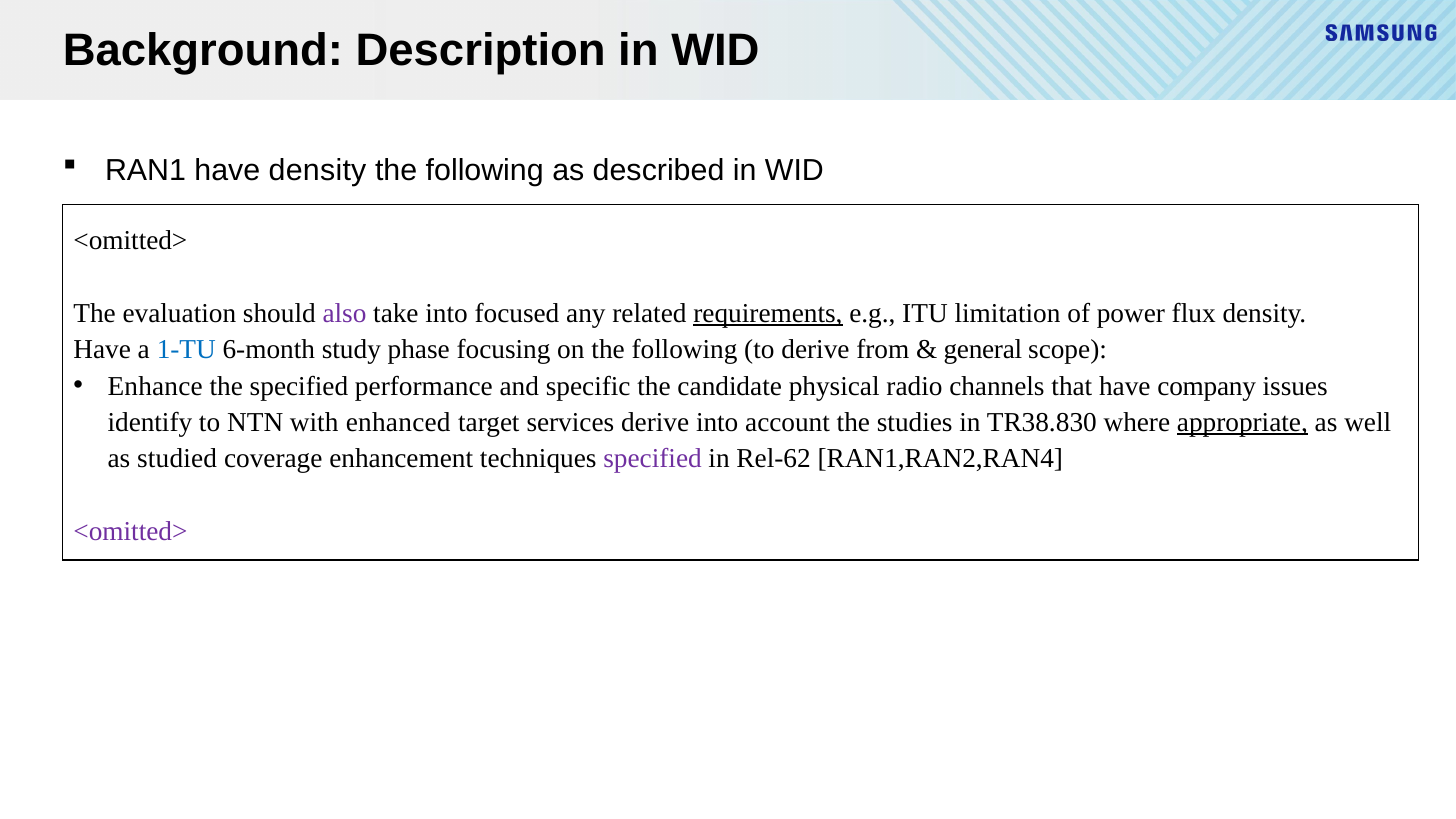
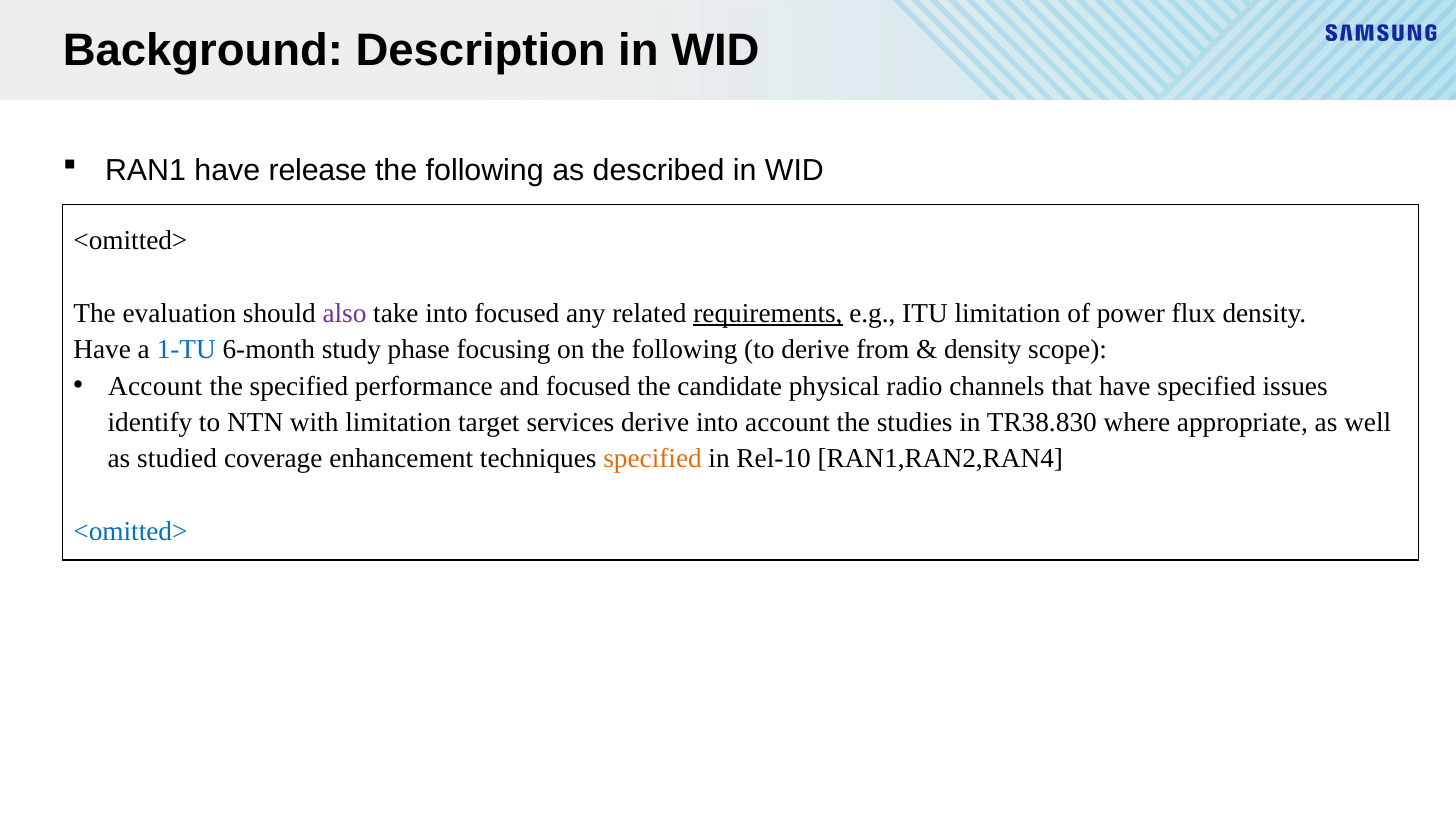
have density: density -> release
general at (983, 350): general -> density
Enhance at (155, 386): Enhance -> Account
and specific: specific -> focused
have company: company -> specified
with enhanced: enhanced -> limitation
appropriate underline: present -> none
specified at (653, 459) colour: purple -> orange
Rel-62: Rel-62 -> Rel-10
<omitted> at (130, 532) colour: purple -> blue
